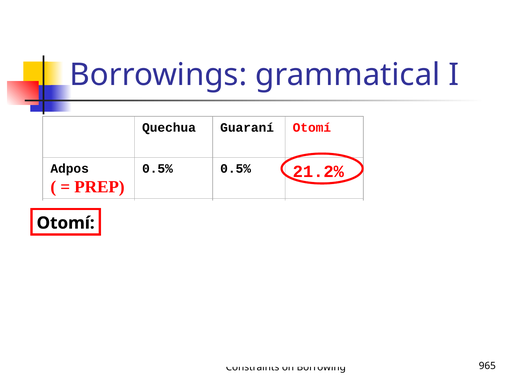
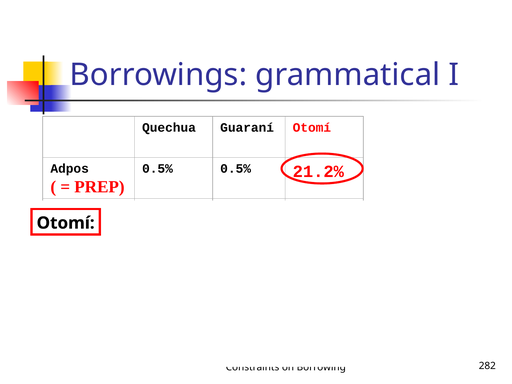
965: 965 -> 282
